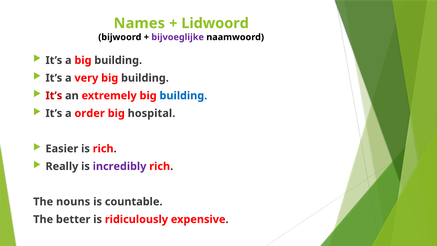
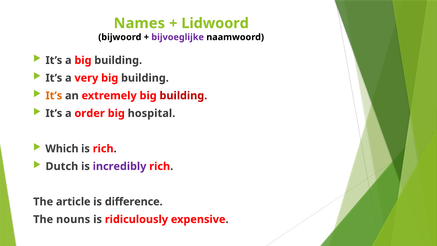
It’s at (54, 96) colour: red -> orange
building at (183, 96) colour: blue -> red
Easier: Easier -> Which
Really: Really -> Dutch
nouns: nouns -> article
countable: countable -> difference
better: better -> nouns
